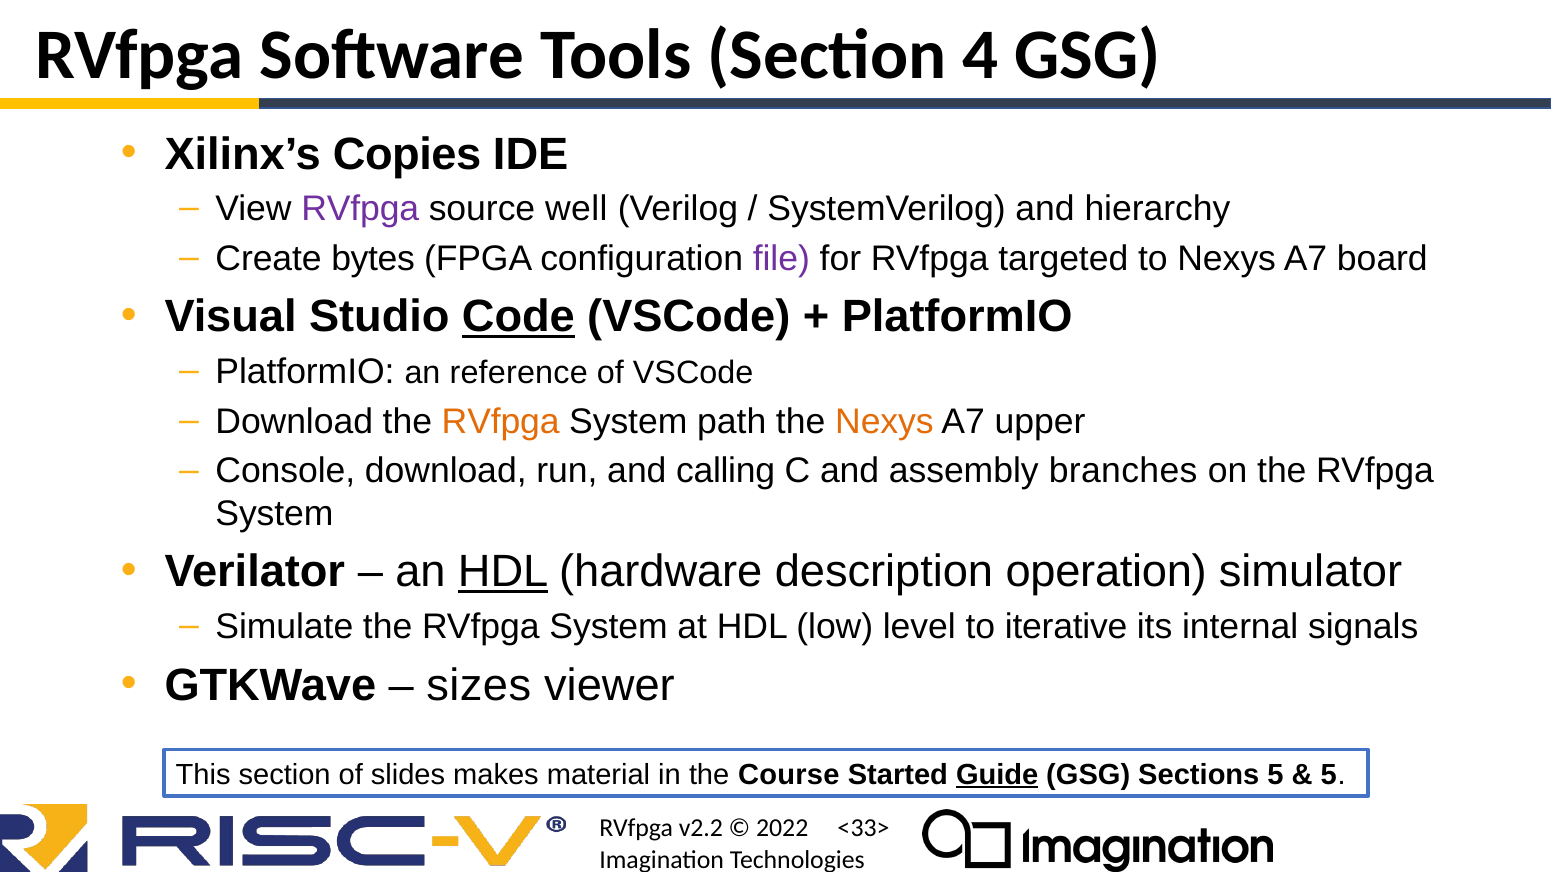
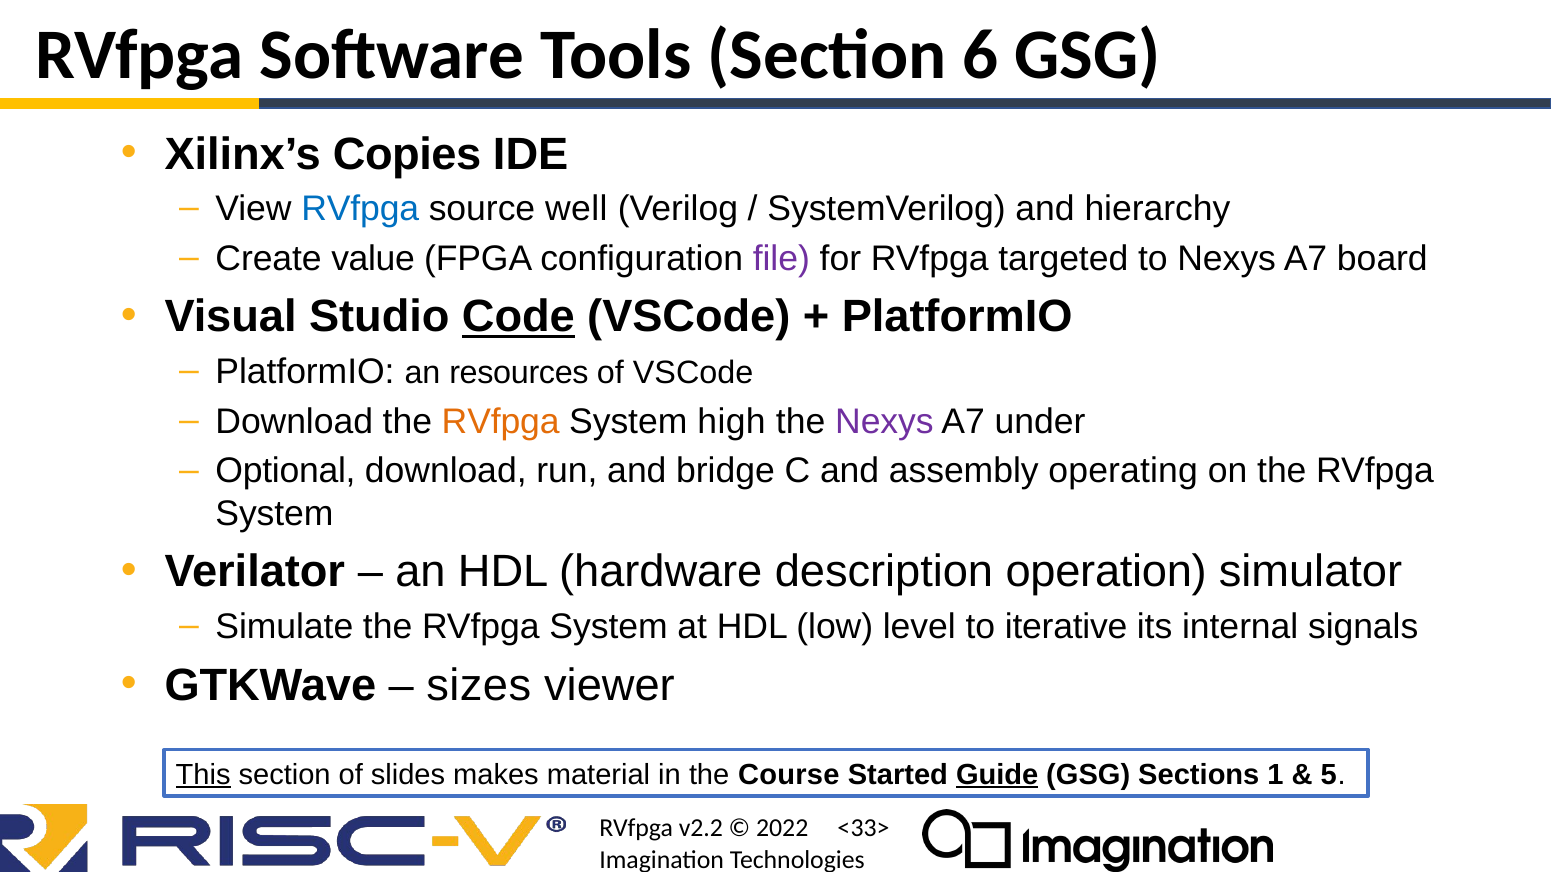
4: 4 -> 6
RVfpga at (360, 209) colour: purple -> blue
bytes: bytes -> value
reference: reference -> resources
path: path -> high
Nexys at (884, 422) colour: orange -> purple
upper: upper -> under
Console: Console -> Optional
calling: calling -> bridge
branches: branches -> operating
HDL at (503, 572) underline: present -> none
This underline: none -> present
Sections 5: 5 -> 1
